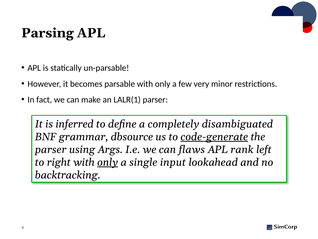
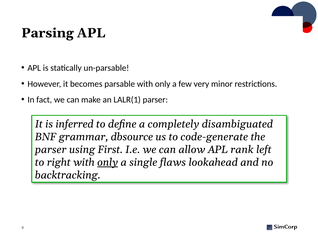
code-generate underline: present -> none
Args: Args -> First
flaws: flaws -> allow
input: input -> flaws
